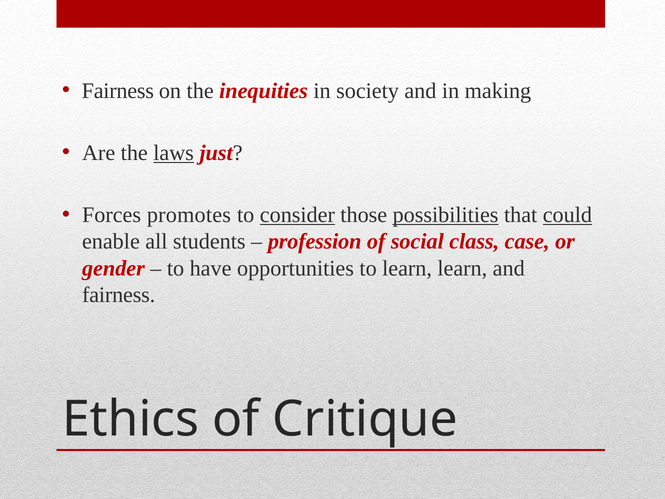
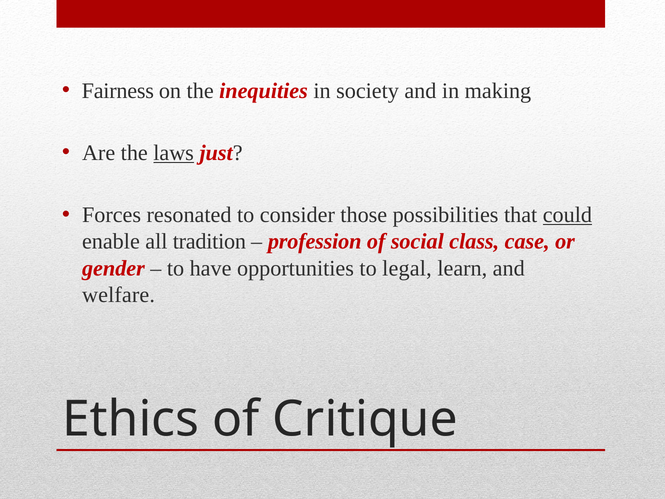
promotes: promotes -> resonated
consider underline: present -> none
possibilities underline: present -> none
students: students -> tradition
to learn: learn -> legal
fairness at (119, 295): fairness -> welfare
